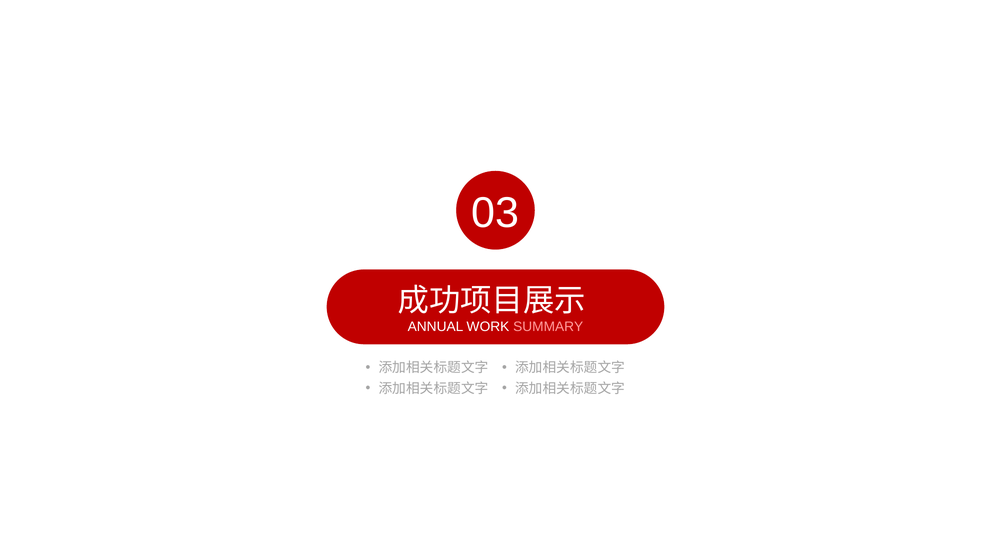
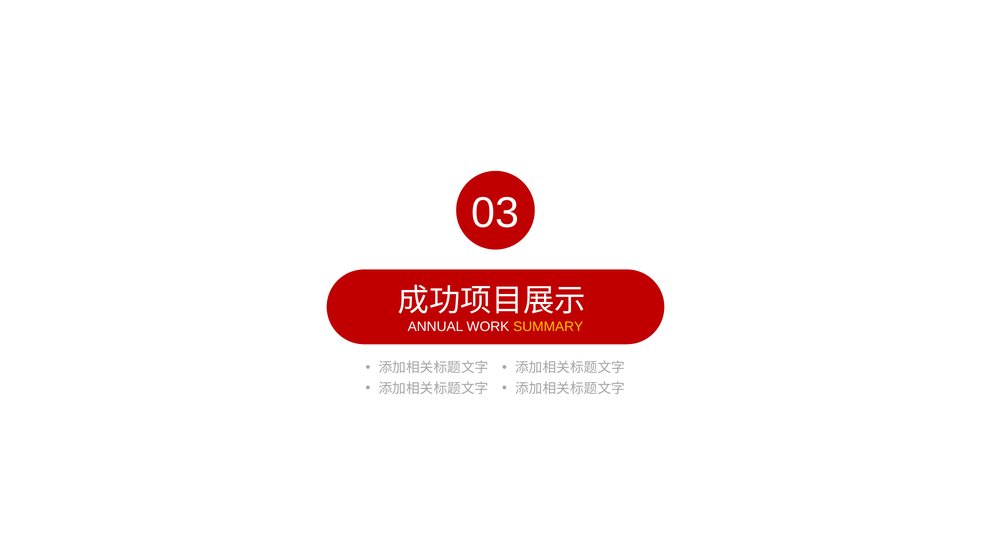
SUMMARY colour: pink -> yellow
